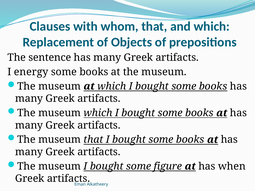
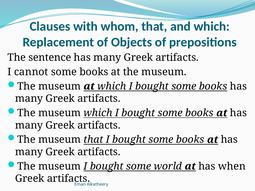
energy: energy -> cannot
figure: figure -> world
